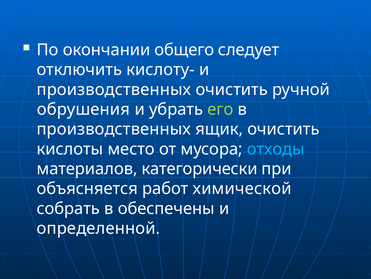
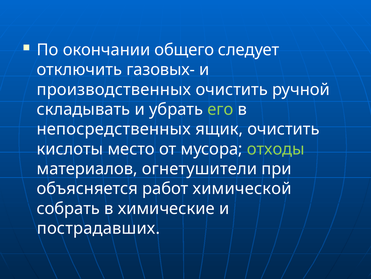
кислоту-: кислоту- -> газовых-
обрушения: обрушения -> складывать
производственных at (114, 129): производственных -> непосредственных
отходы colour: light blue -> light green
категорически: категорически -> огнетушители
обеспечены: обеспечены -> химические
определенной: определенной -> пострадавших
